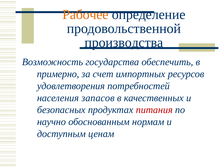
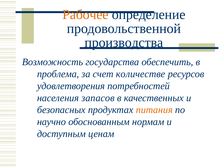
примерно: примерно -> проблема
импортных: импортных -> количестве
питания colour: red -> orange
